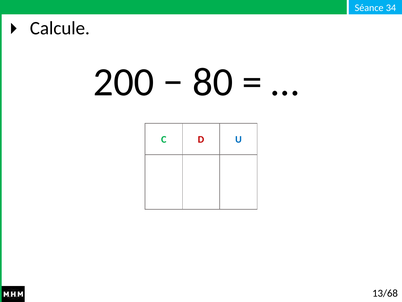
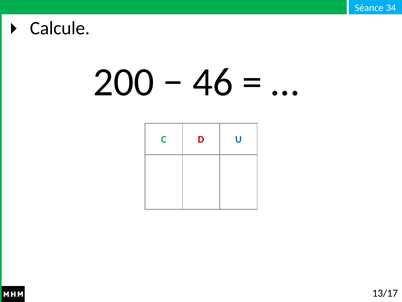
80: 80 -> 46
13/68: 13/68 -> 13/17
